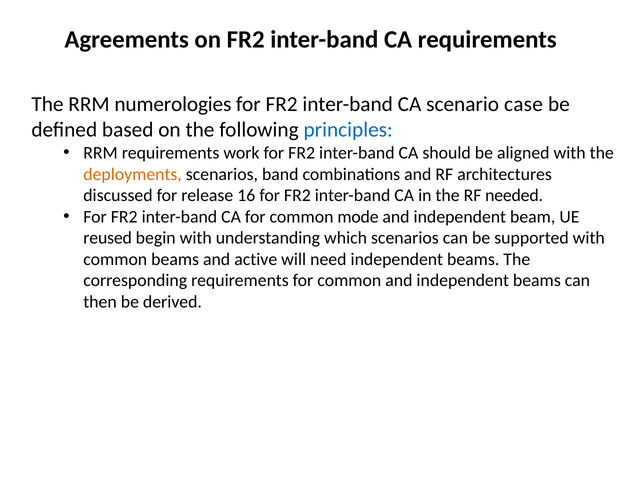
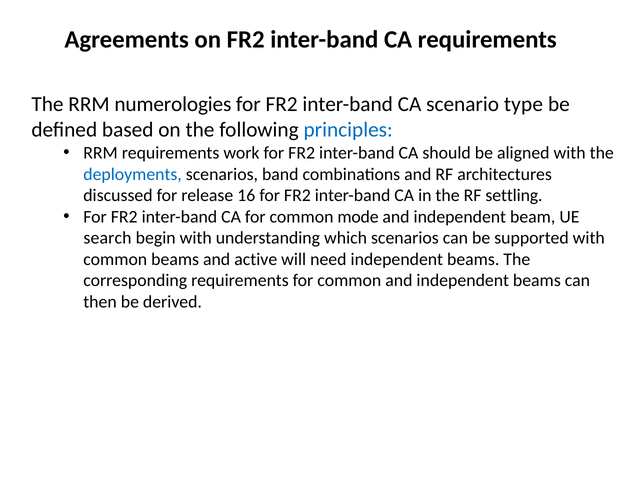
case: case -> type
deployments colour: orange -> blue
needed: needed -> settling
reused: reused -> search
